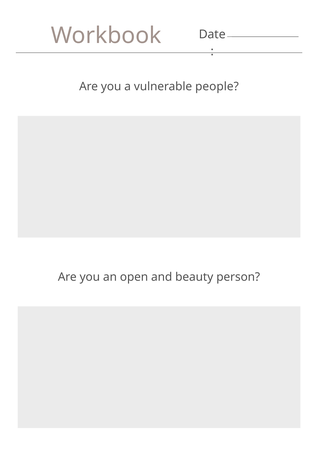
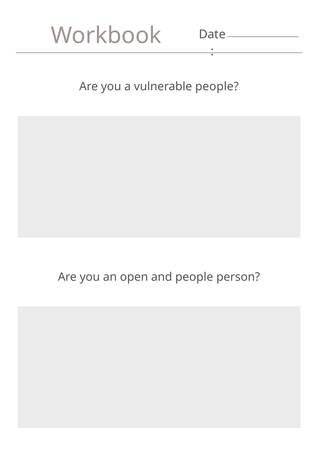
and beauty: beauty -> people
